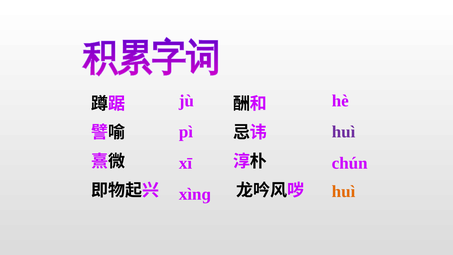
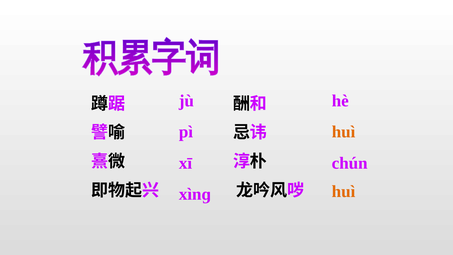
huì at (344, 132) colour: purple -> orange
